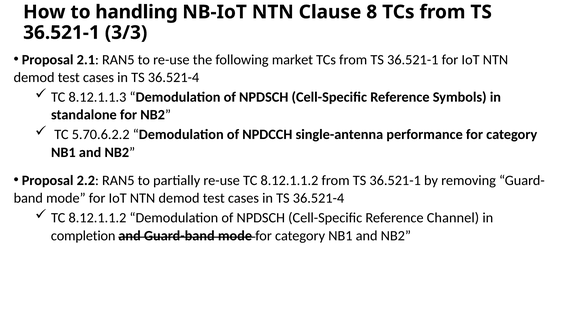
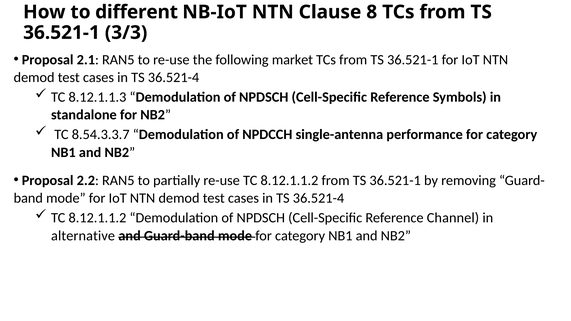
handling: handling -> different
5.70.6.2.2: 5.70.6.2.2 -> 8.54.3.3.7
completion: completion -> alternative
